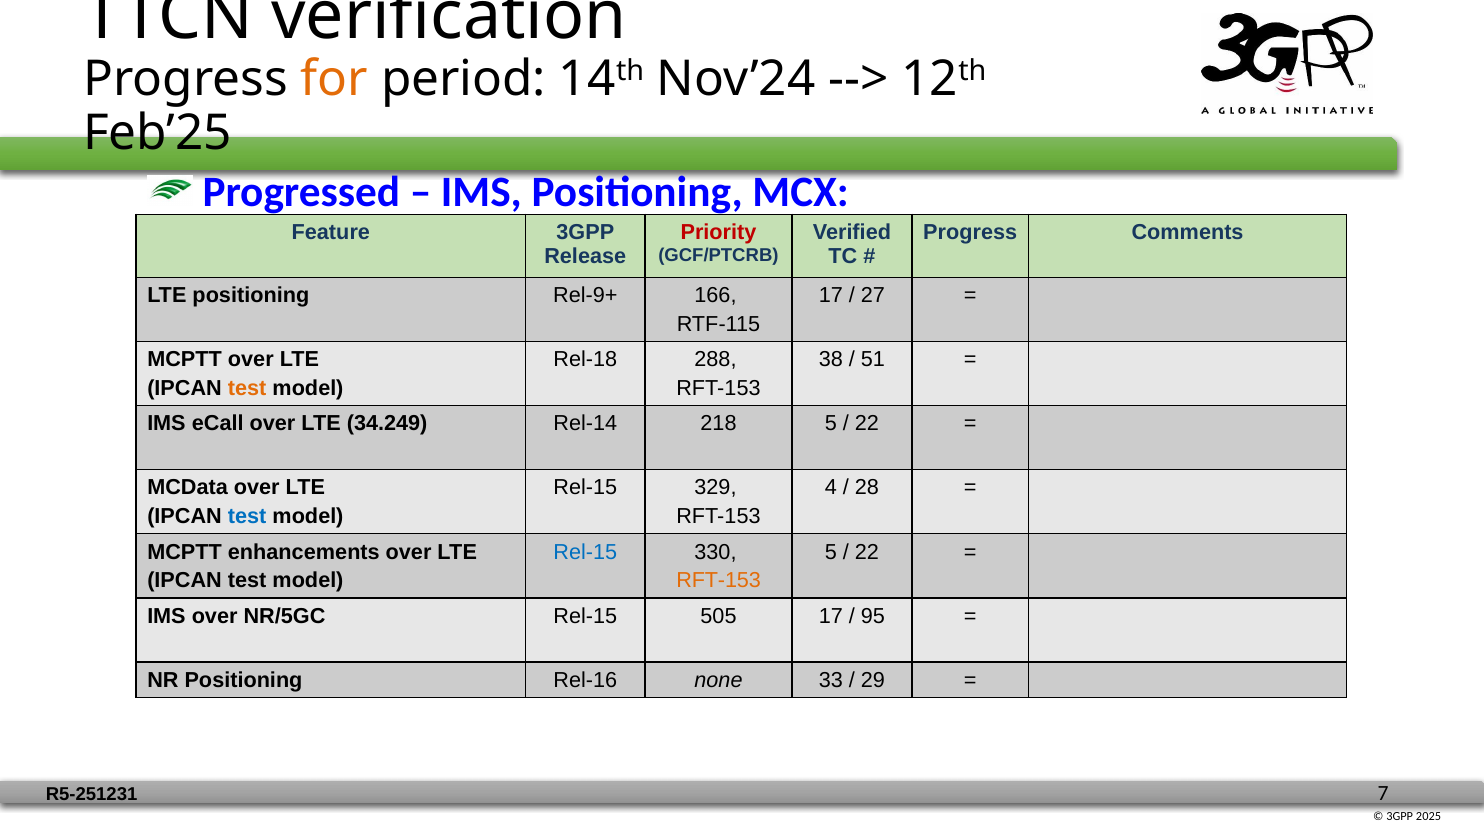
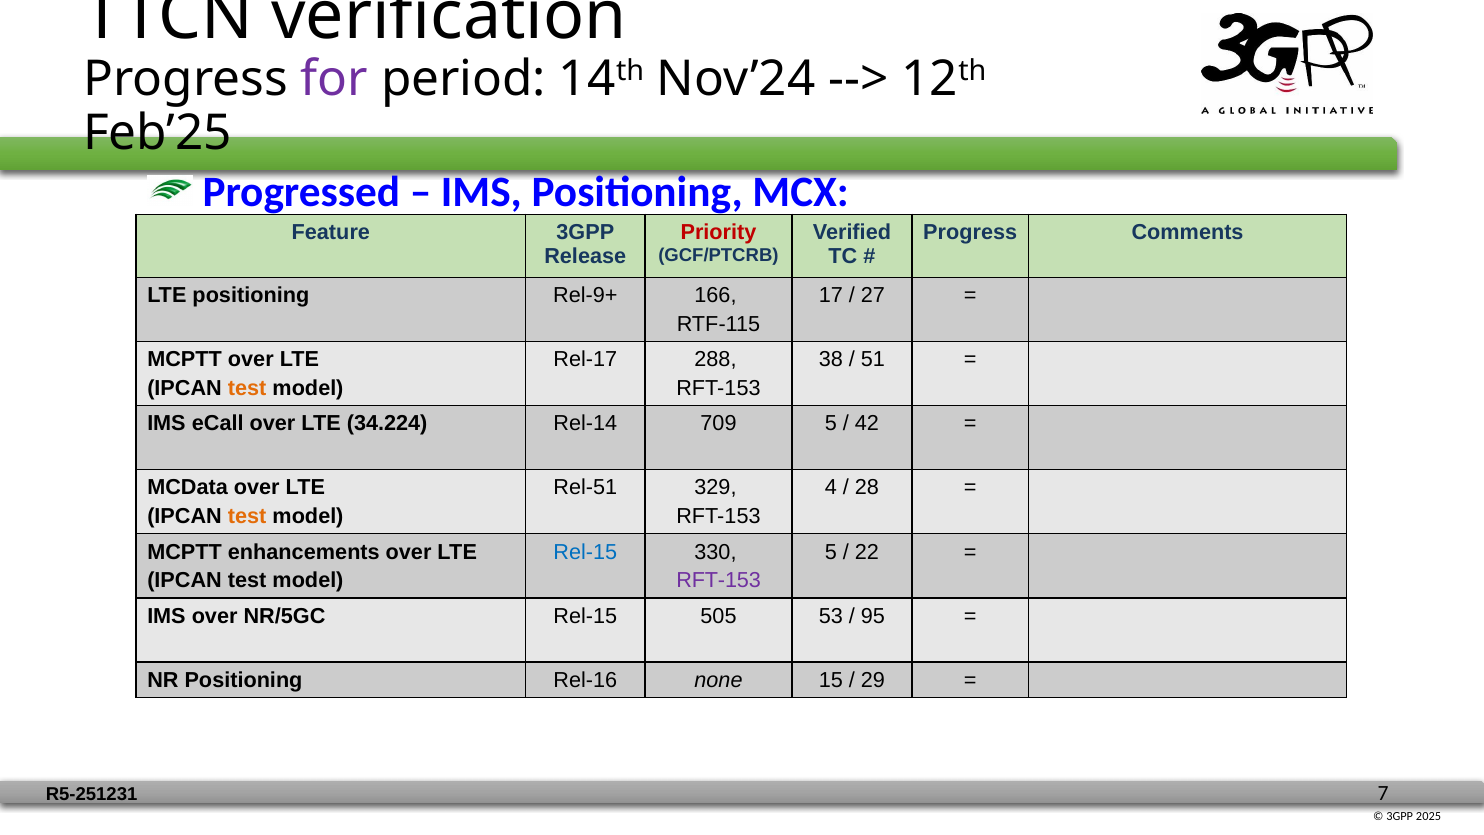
for colour: orange -> purple
Rel-18: Rel-18 -> Rel-17
34.249: 34.249 -> 34.224
218: 218 -> 709
22 at (867, 424): 22 -> 42
Rel-15 at (585, 488): Rel-15 -> Rel-51
test at (247, 516) colour: blue -> orange
RFT-153 at (719, 580) colour: orange -> purple
505 17: 17 -> 53
33: 33 -> 15
